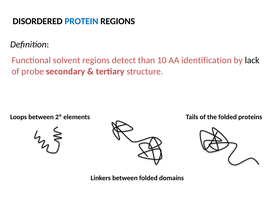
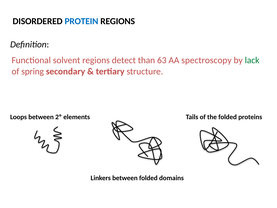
10: 10 -> 63
identification: identification -> spectroscopy
lack colour: black -> green
probe: probe -> spring
